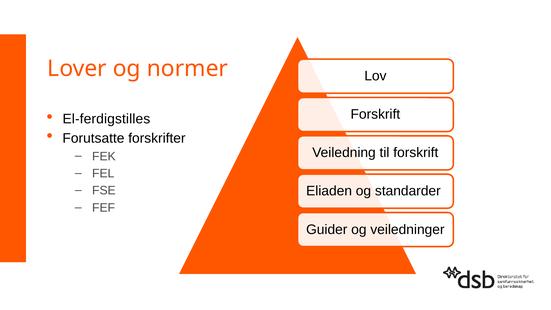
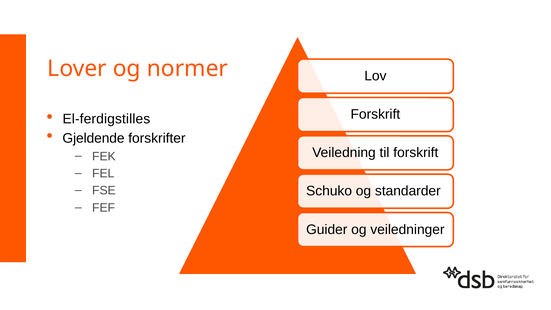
Forutsatte: Forutsatte -> Gjeldende
Eliaden: Eliaden -> Schuko
